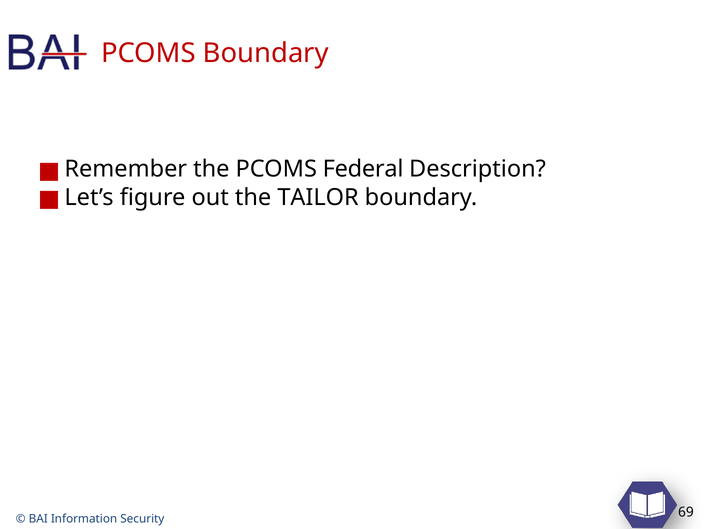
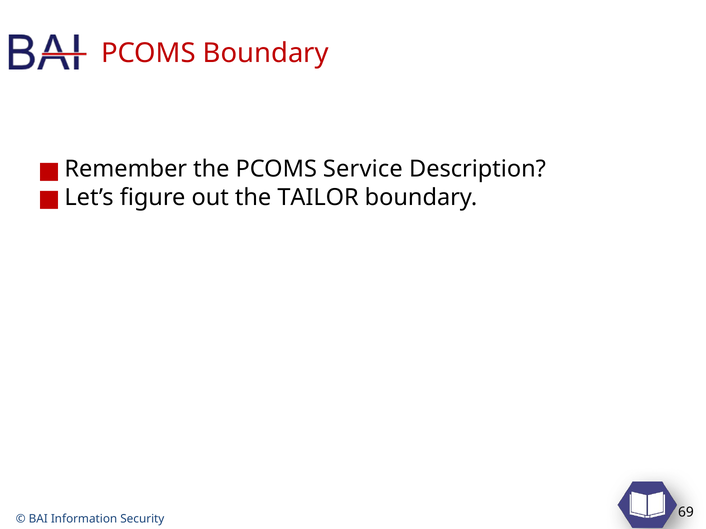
Federal: Federal -> Service
